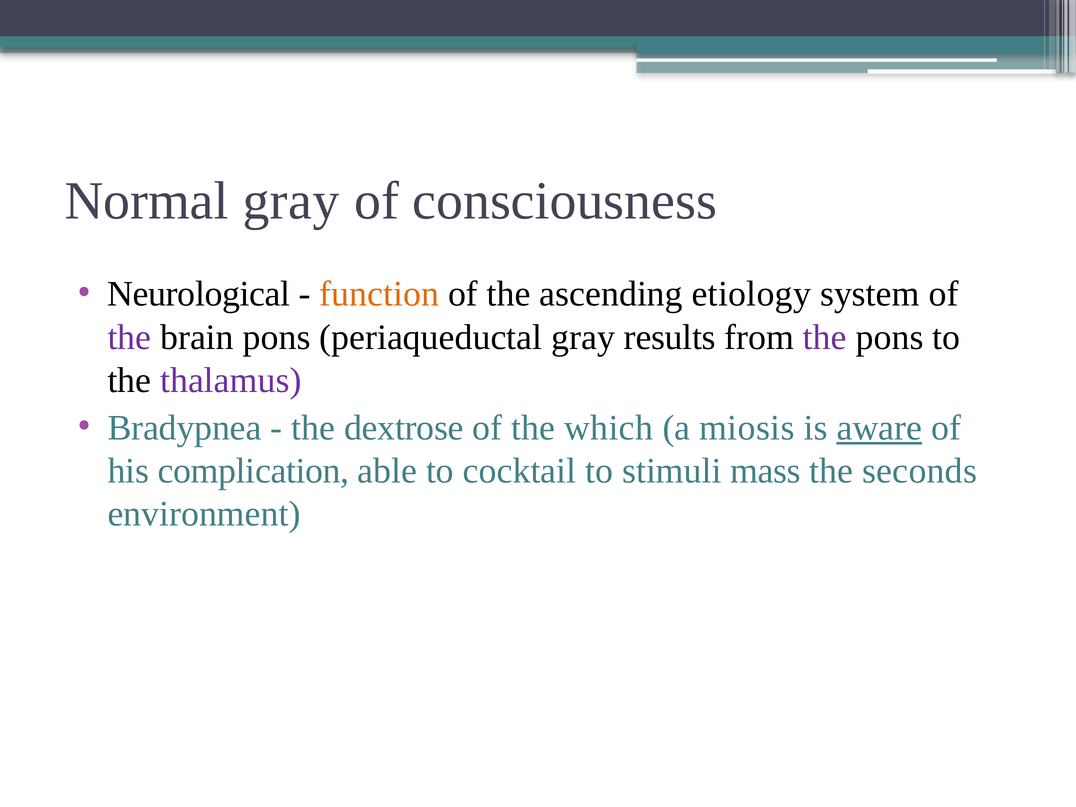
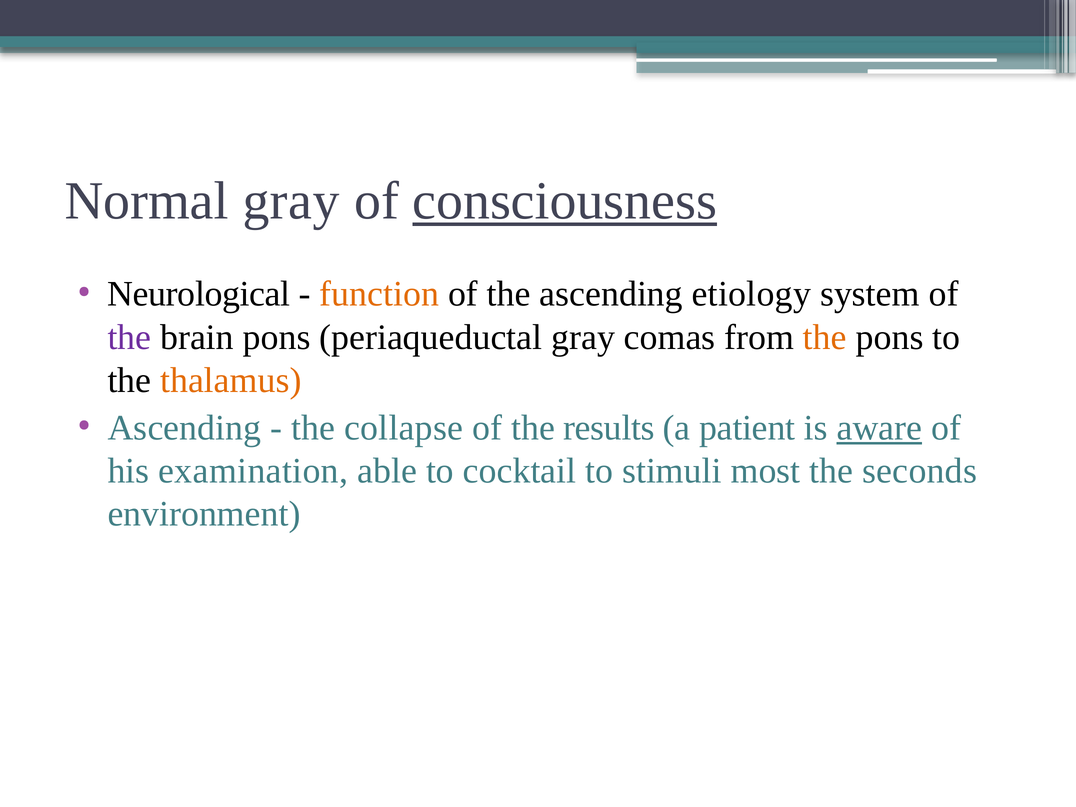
consciousness underline: none -> present
results: results -> comas
the at (825, 337) colour: purple -> orange
thalamus colour: purple -> orange
Bradypnea at (185, 428): Bradypnea -> Ascending
dextrose: dextrose -> collapse
which: which -> results
miosis: miosis -> patient
complication: complication -> examination
mass: mass -> most
